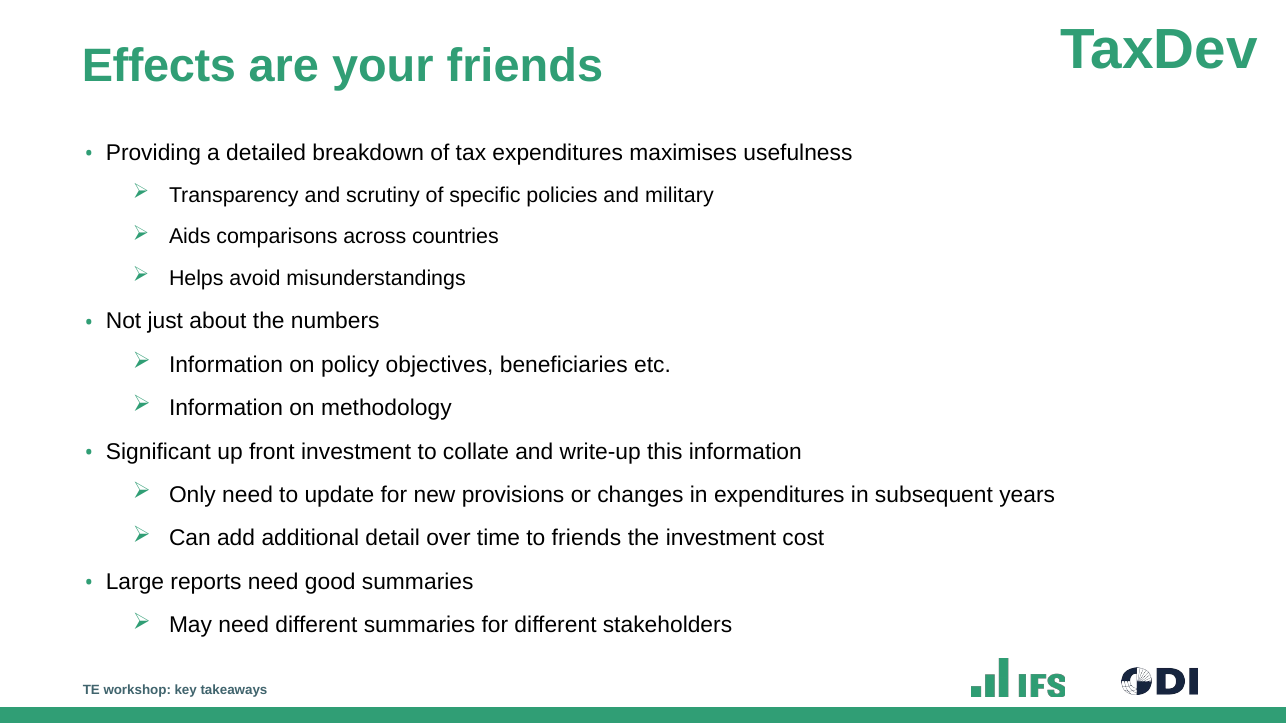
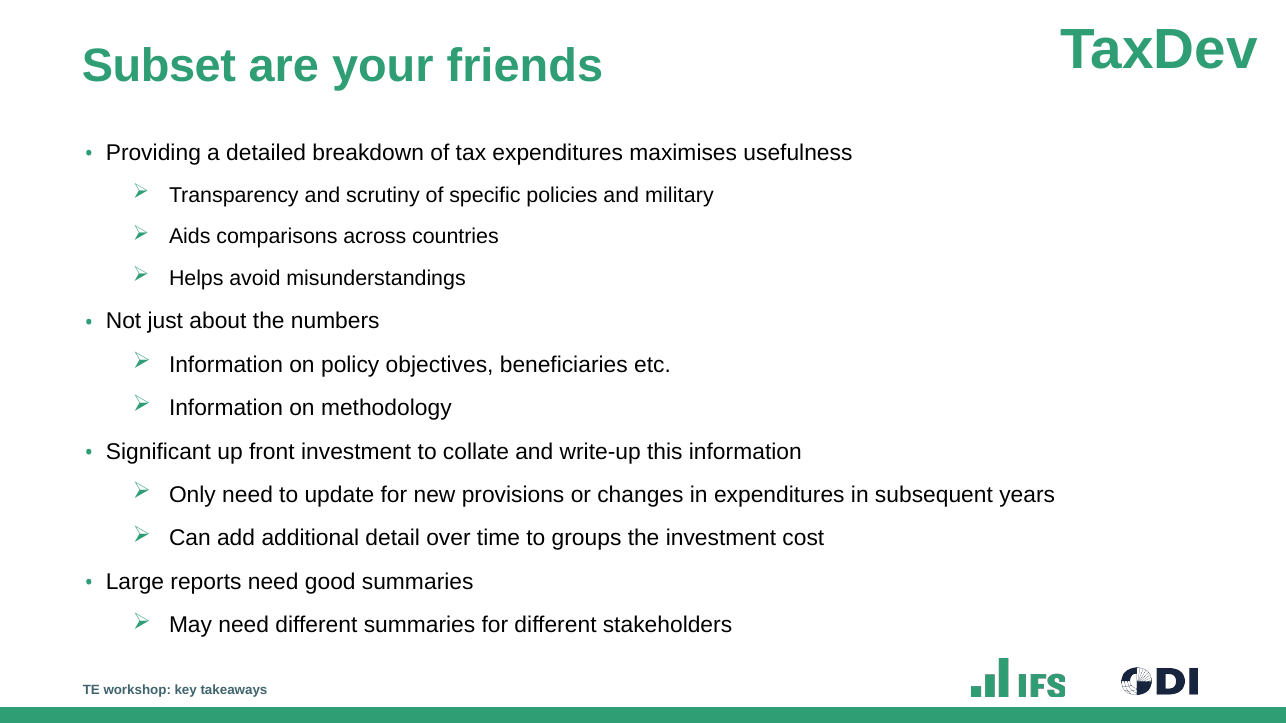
Effects: Effects -> Subset
to friends: friends -> groups
